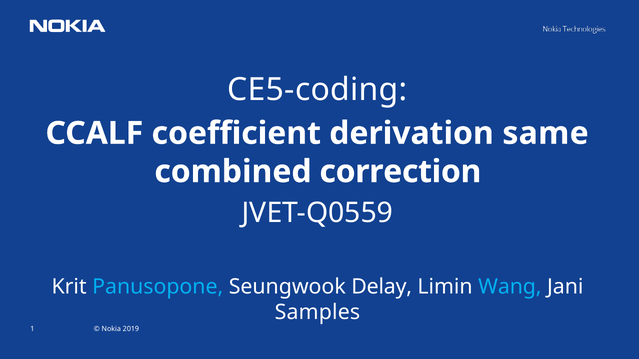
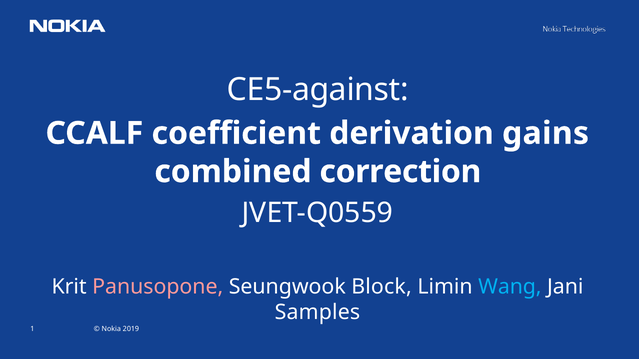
CE5-coding: CE5-coding -> CE5-against
same: same -> gains
Panusopone colour: light blue -> pink
Delay: Delay -> Block
